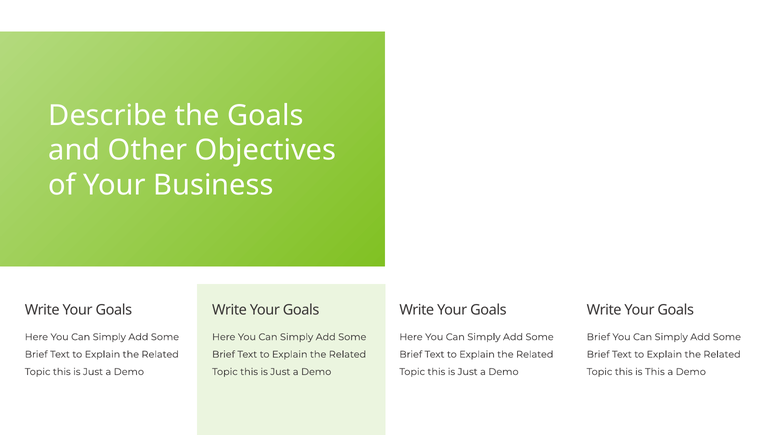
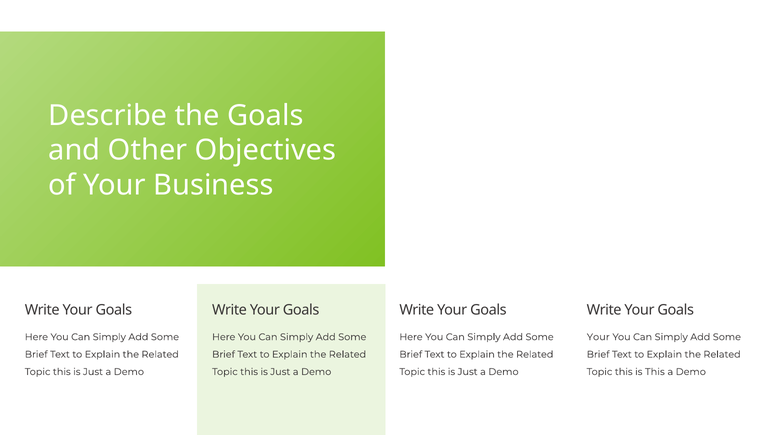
Brief at (598, 337): Brief -> Your
